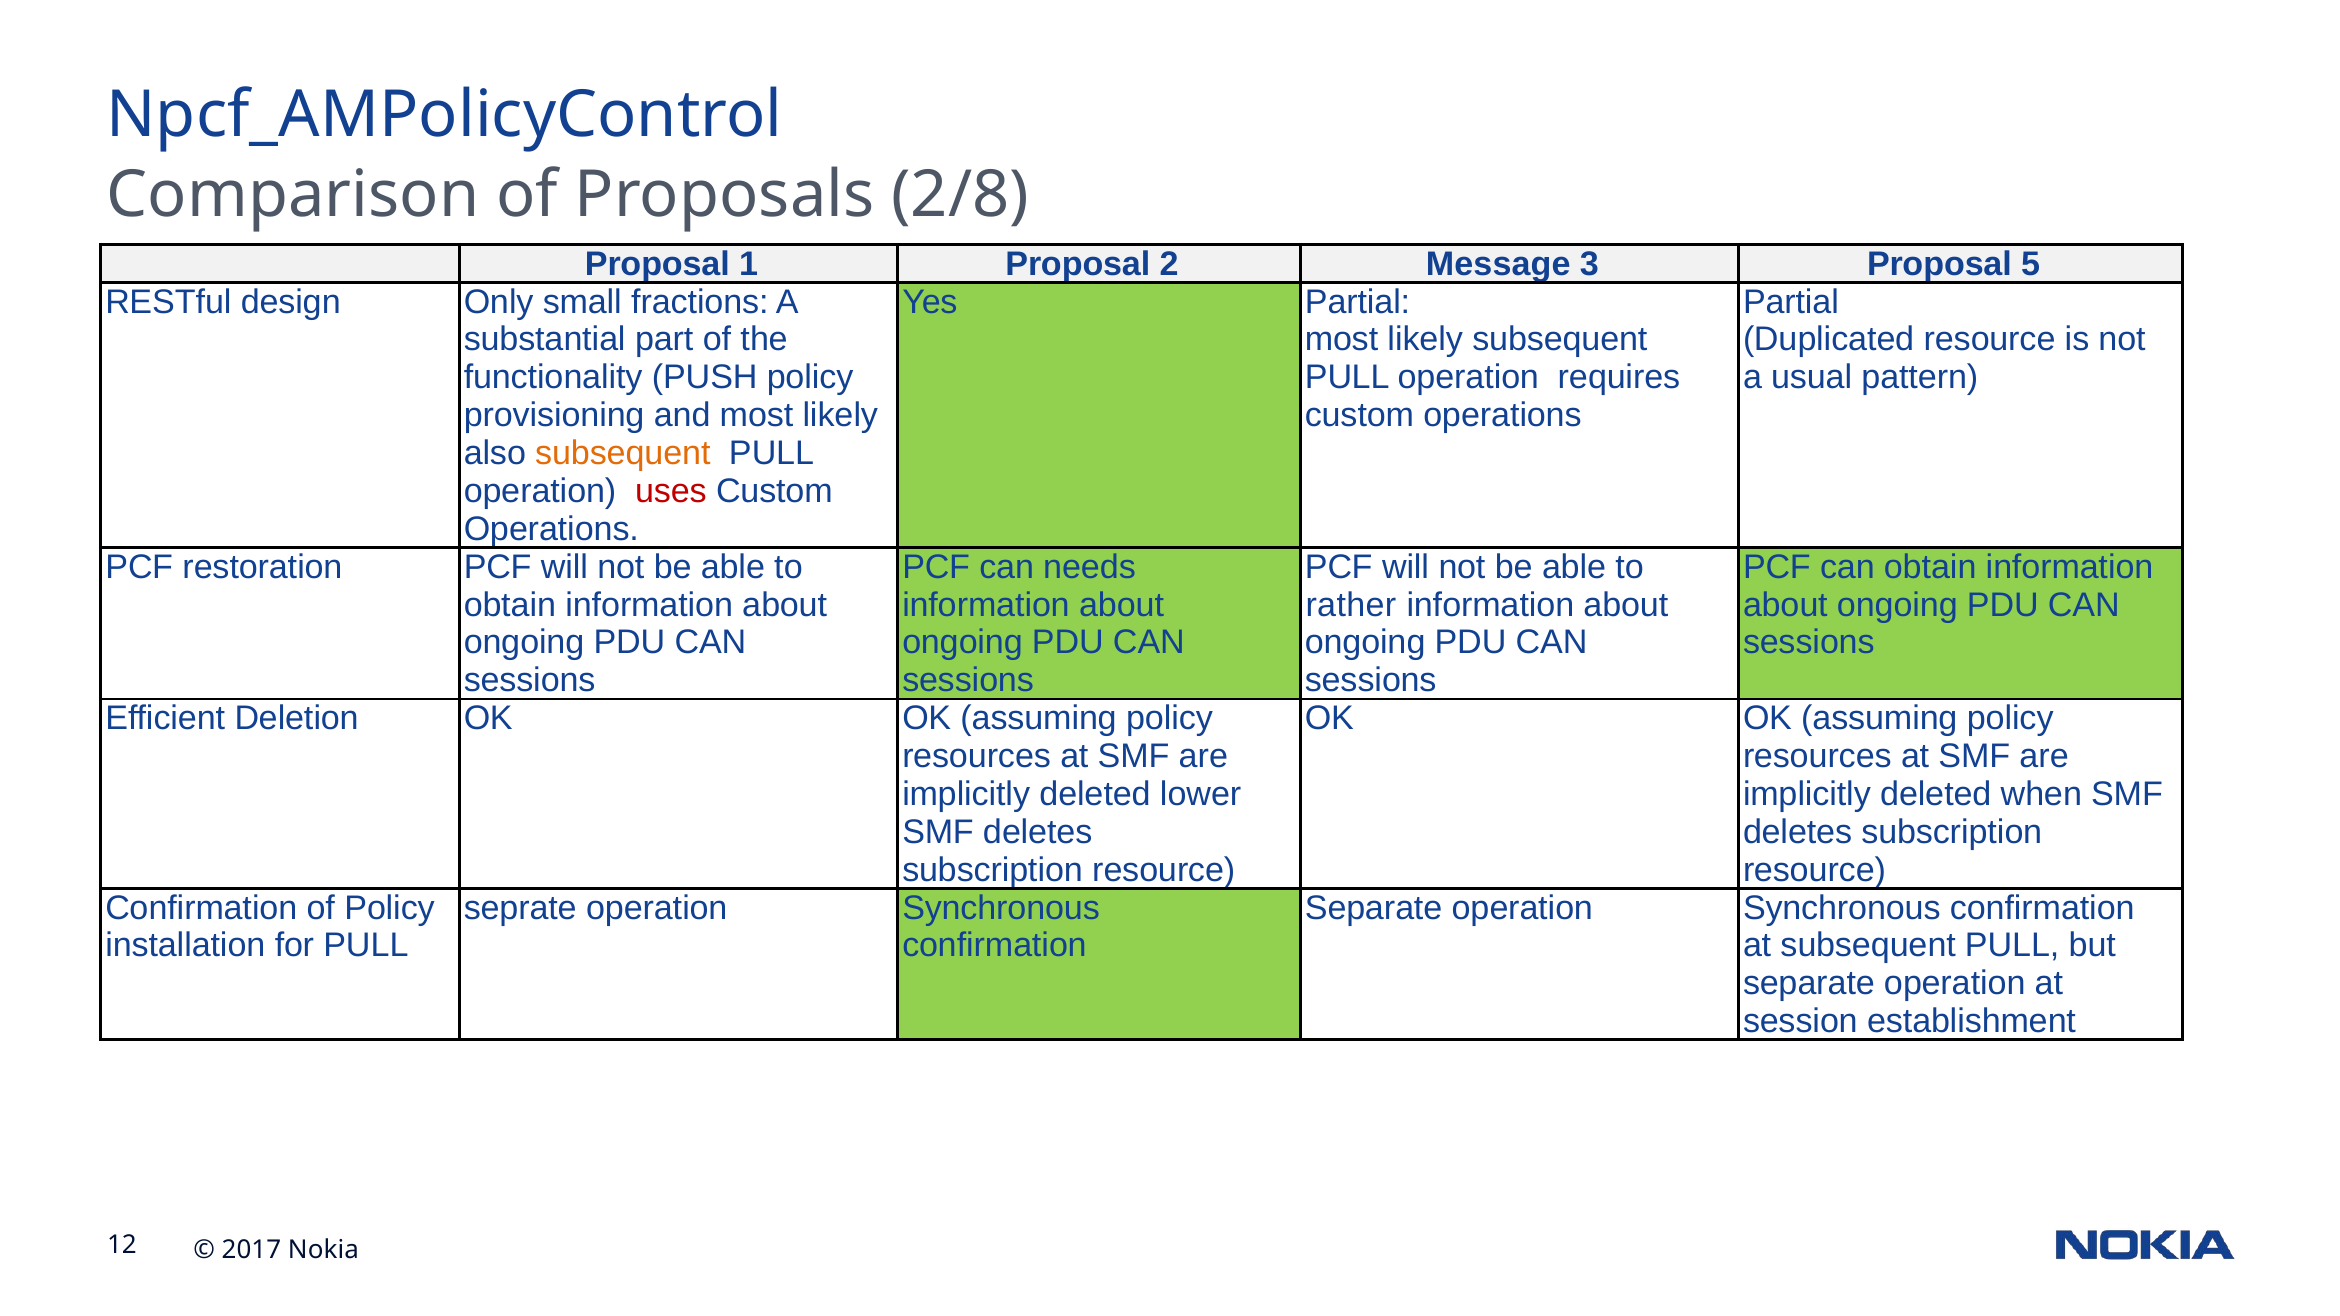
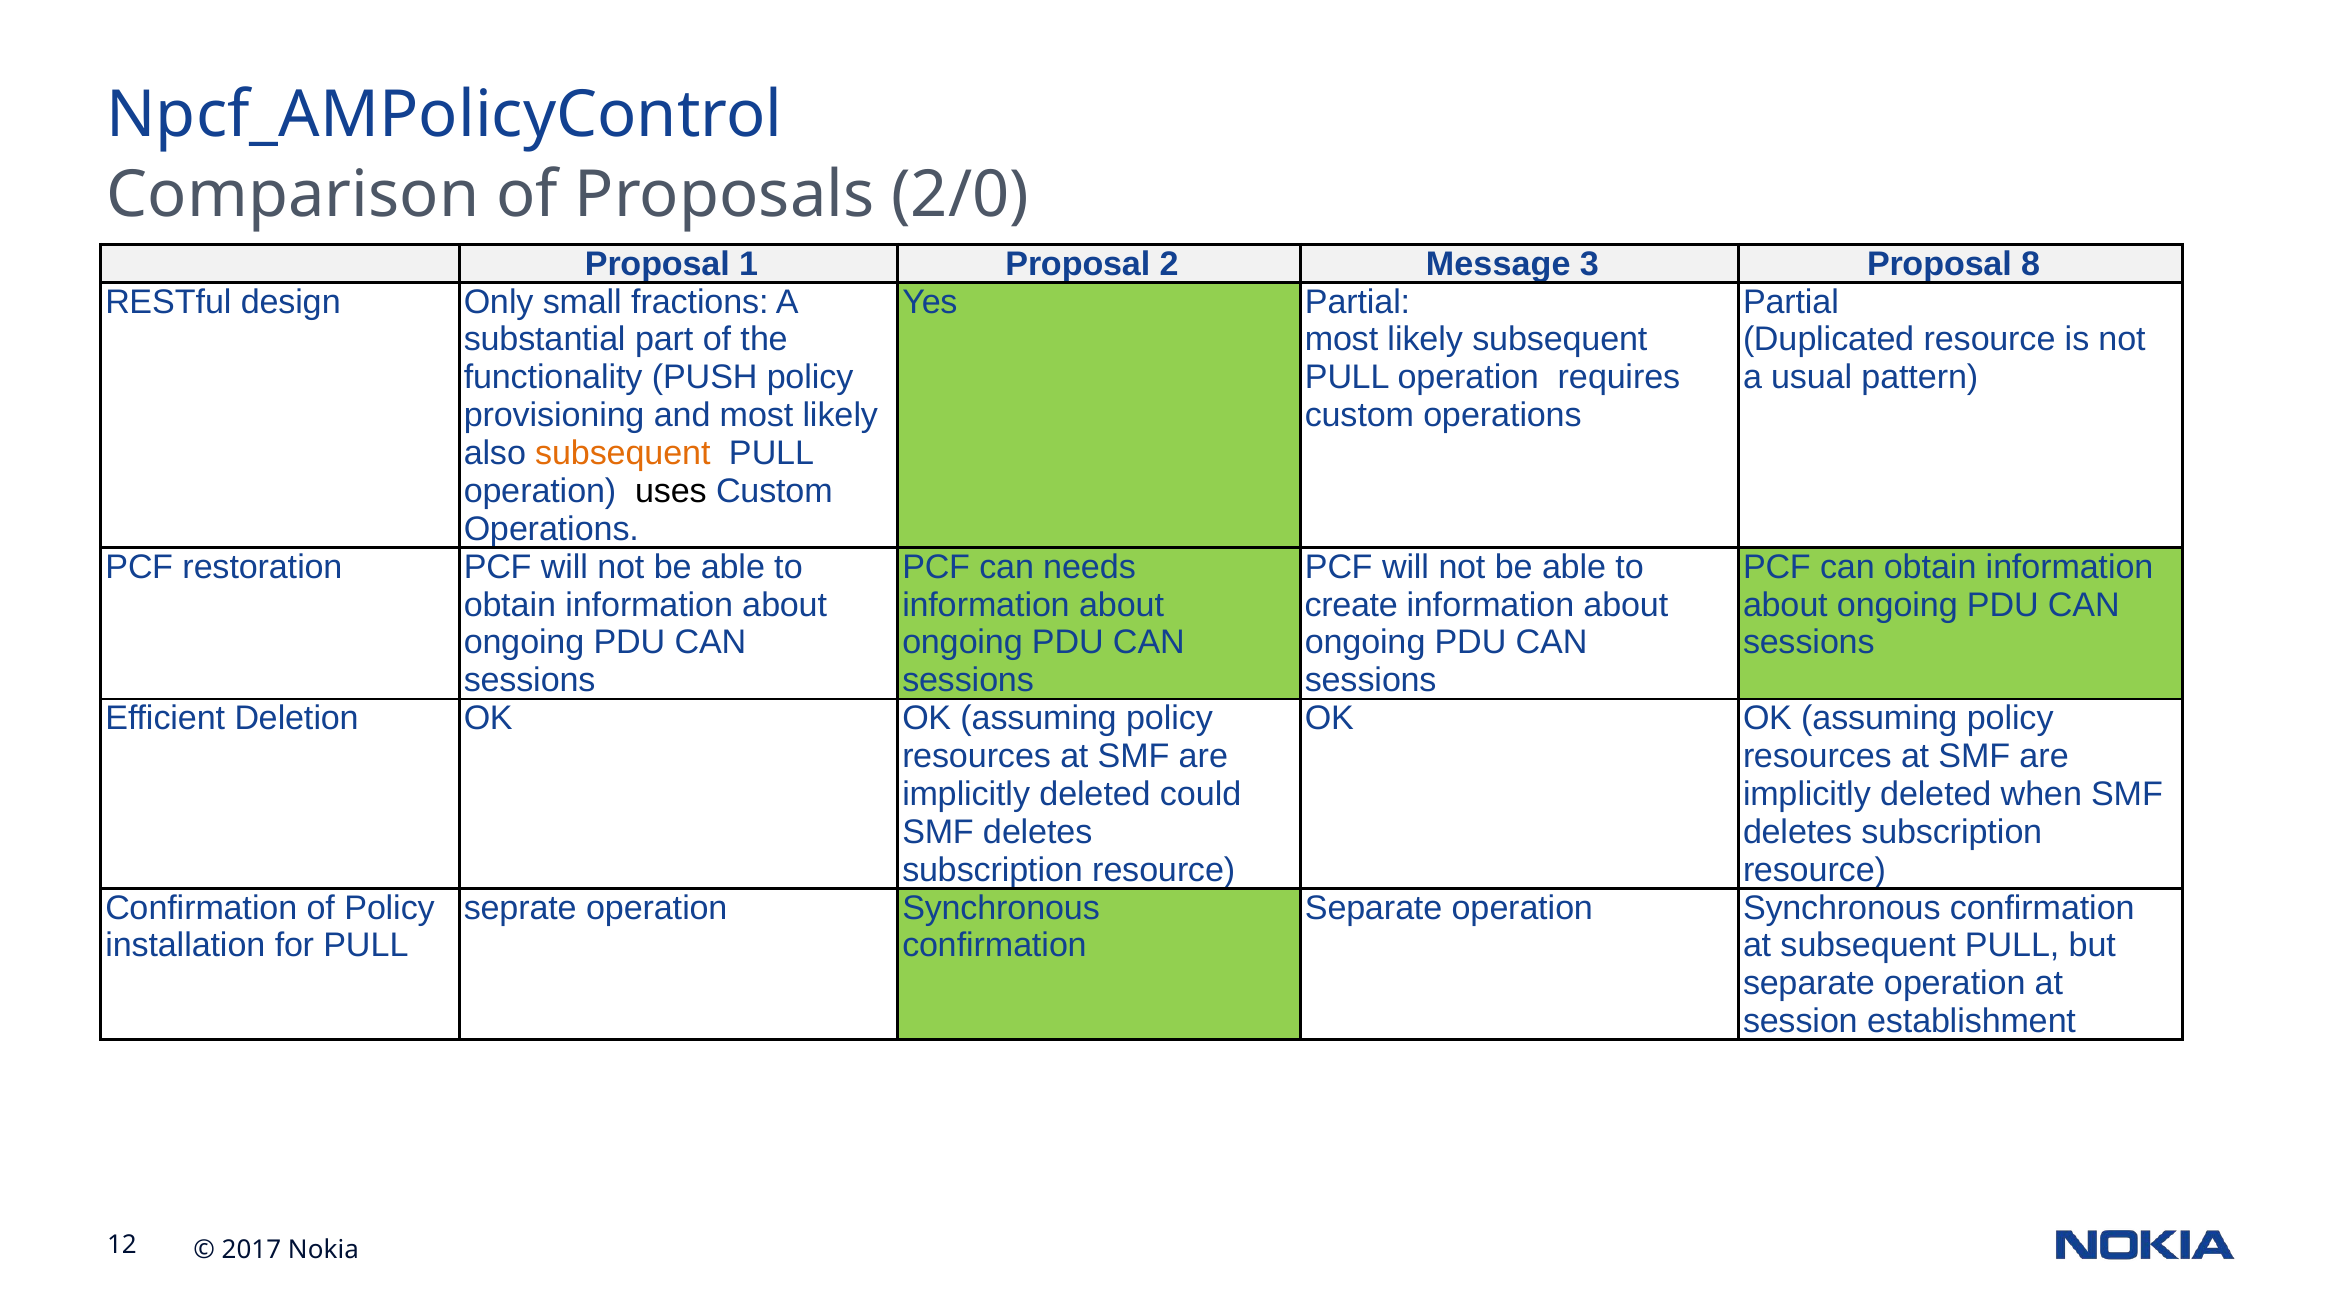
2/8: 2/8 -> 2/0
5: 5 -> 8
uses colour: red -> black
rather: rather -> create
lower: lower -> could
